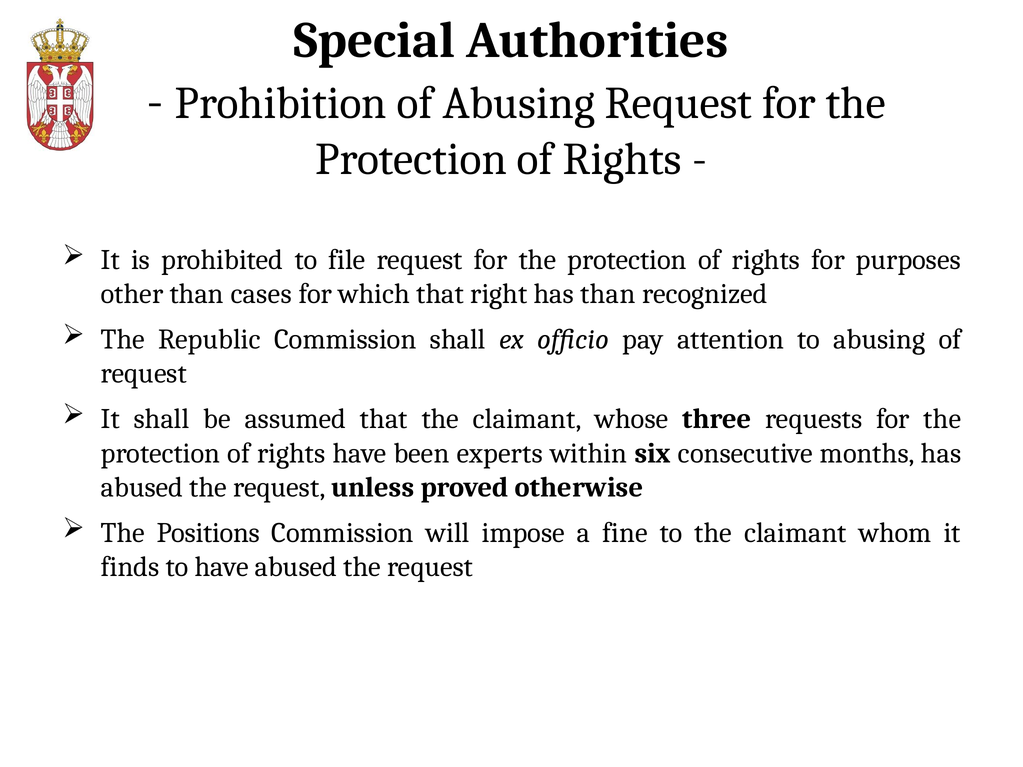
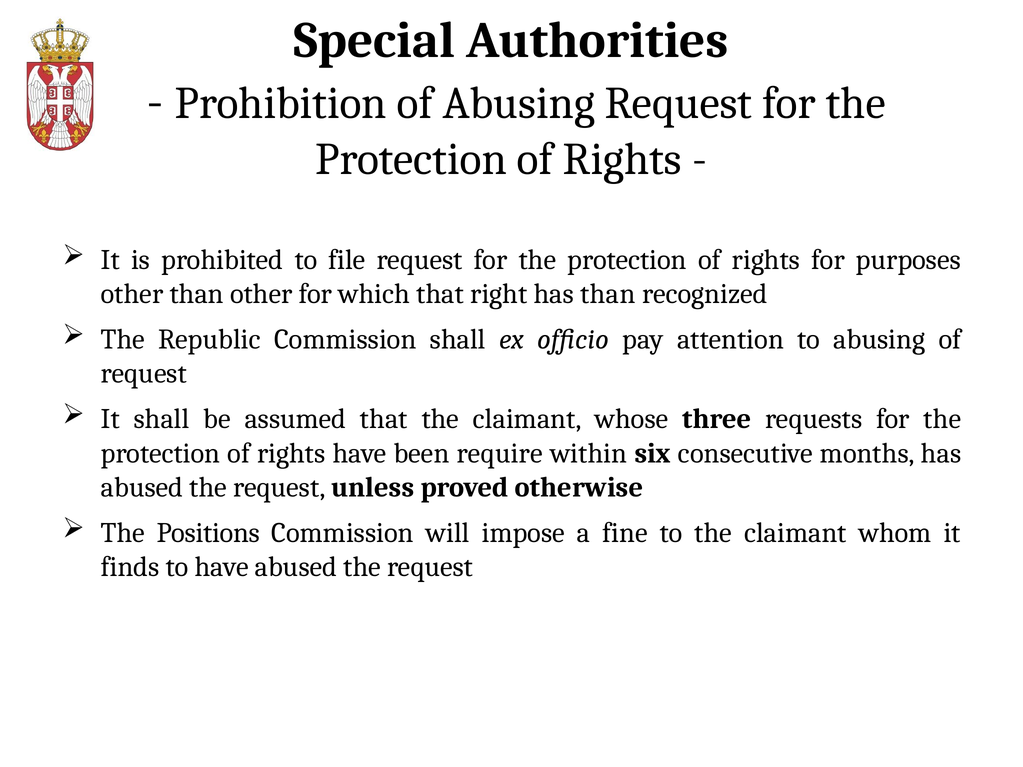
than cases: cases -> other
experts: experts -> require
